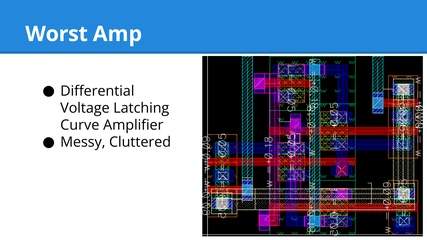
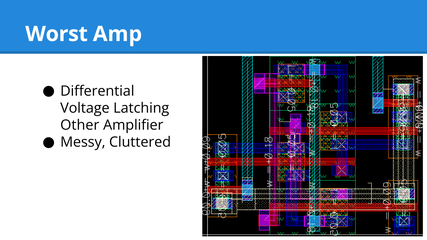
Curve: Curve -> Other
